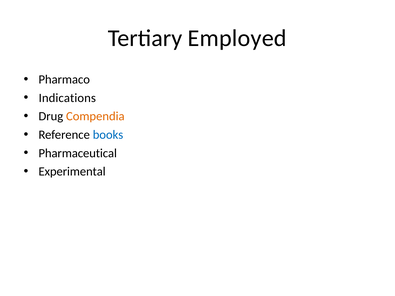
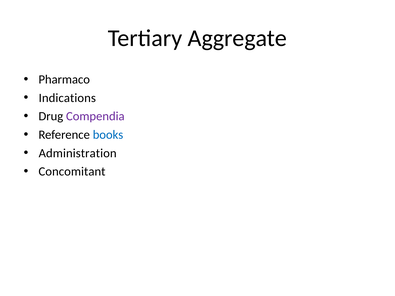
Employed: Employed -> Aggregate
Compendia colour: orange -> purple
Pharmaceutical: Pharmaceutical -> Administration
Experimental: Experimental -> Concomitant
